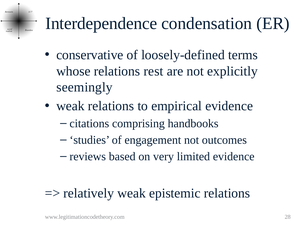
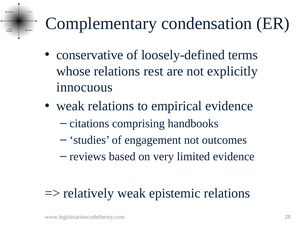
Interdependence: Interdependence -> Complementary
seemingly: seemingly -> innocuous
